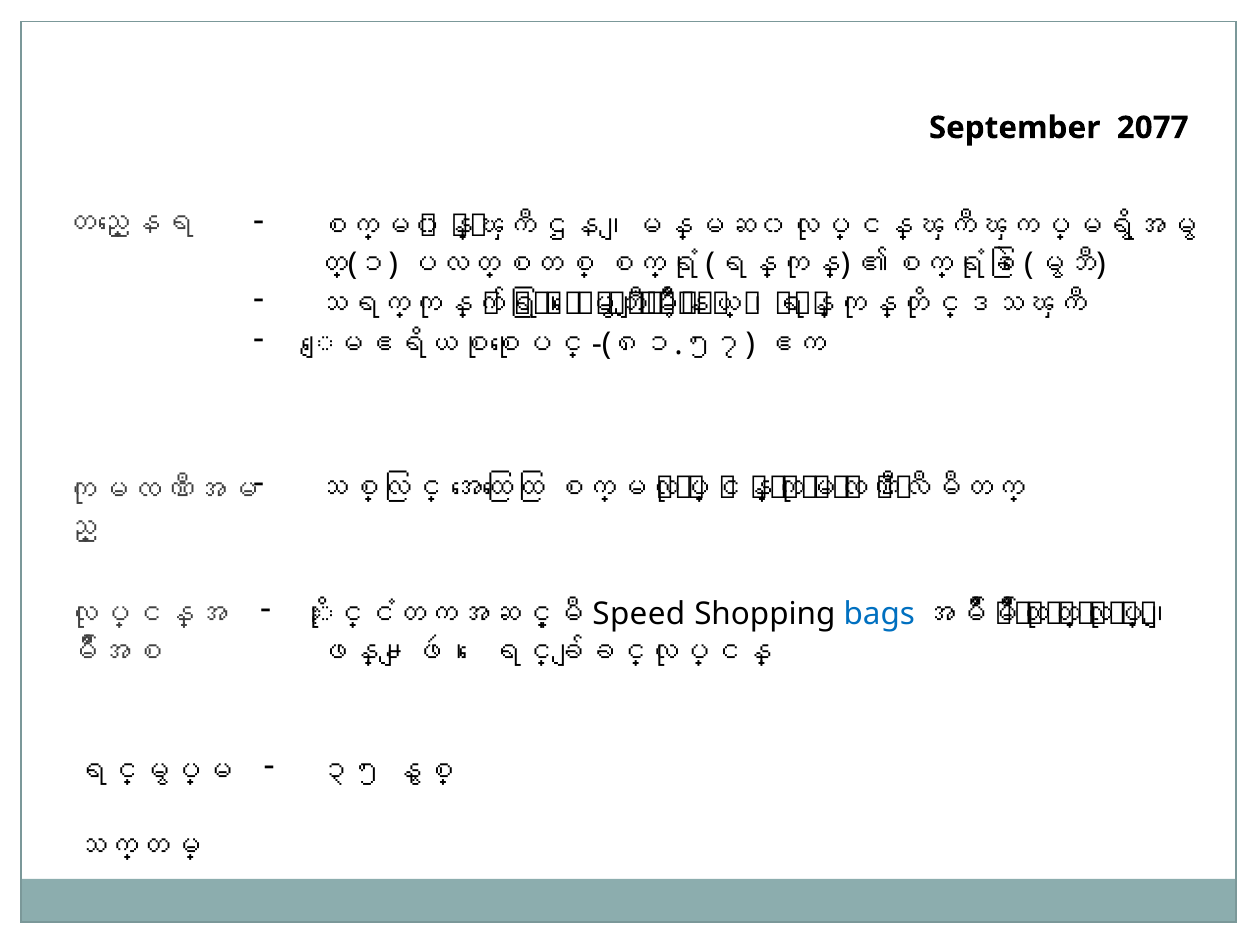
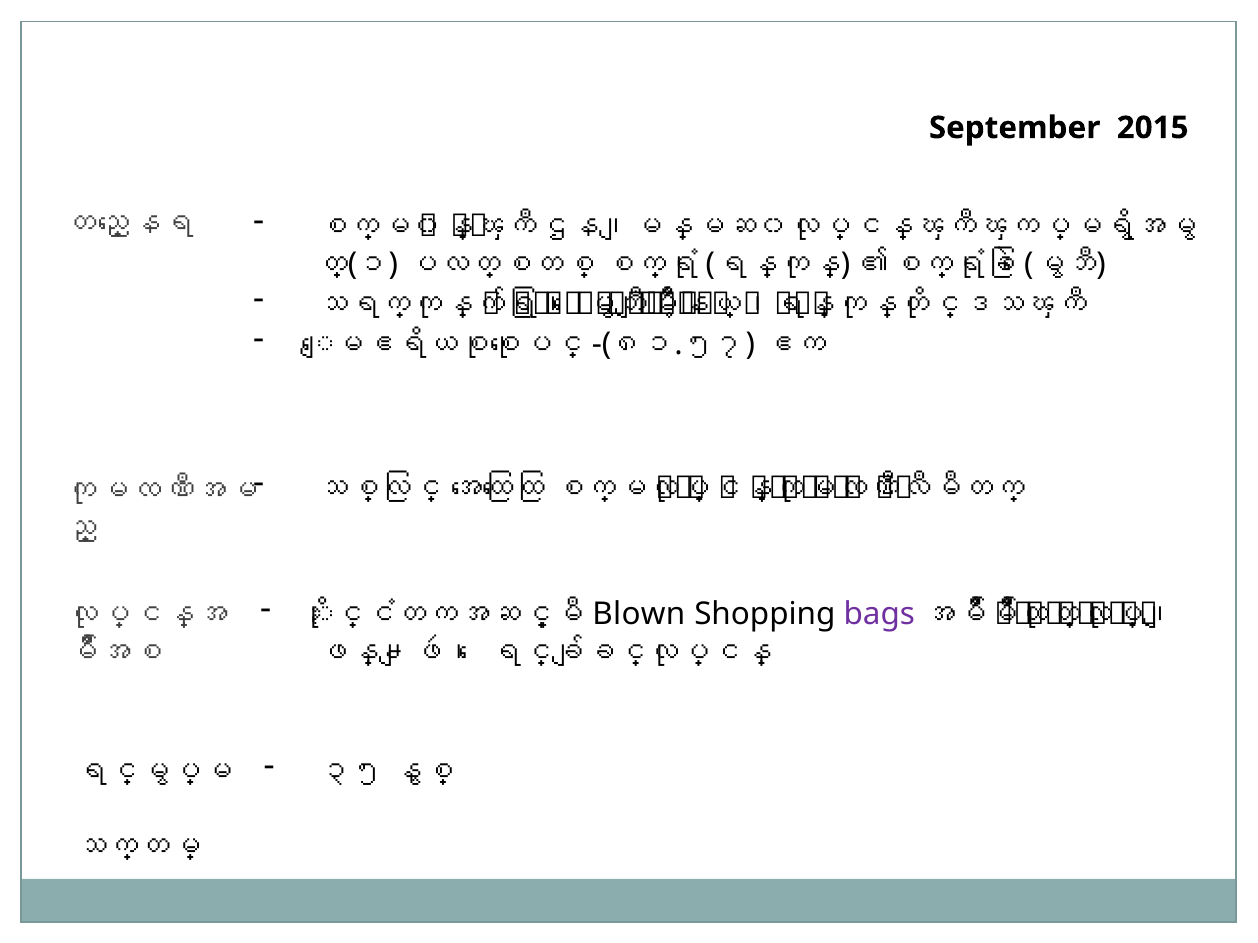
2077: 2077 -> 2015
Speed: Speed -> Blown
bags colour: blue -> purple
